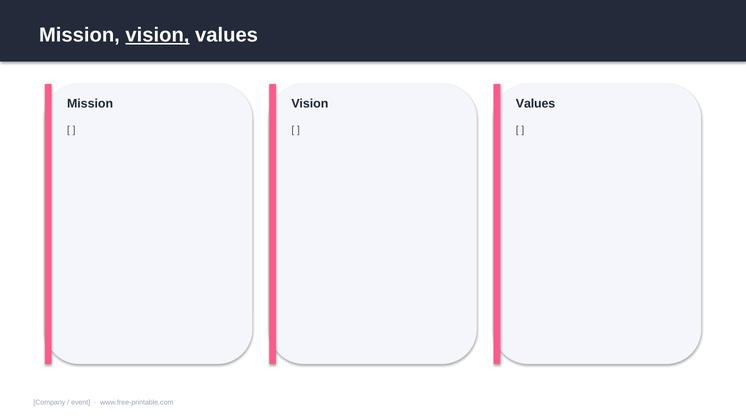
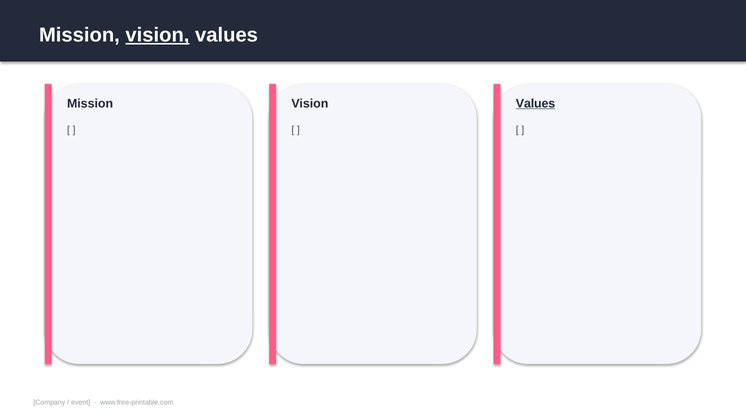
Values at (536, 103) underline: none -> present
